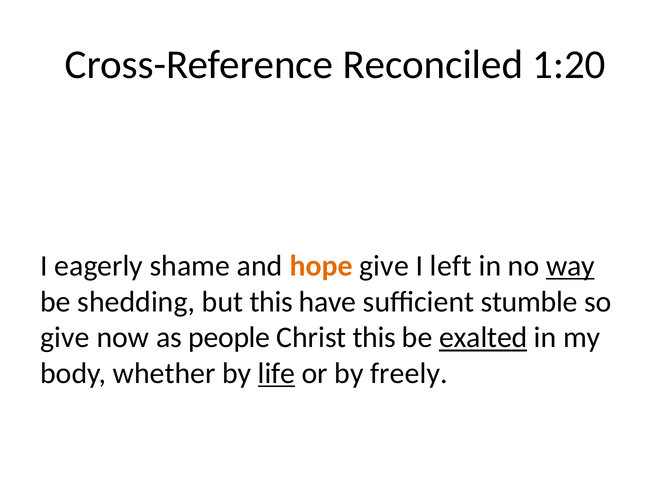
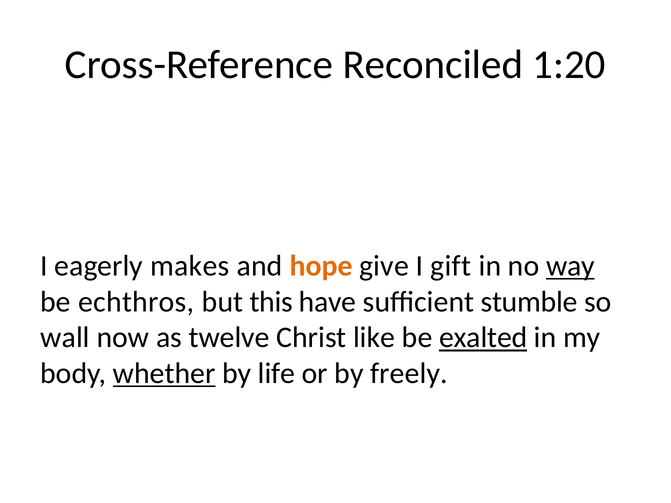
shame: shame -> makes
left: left -> gift
shedding: shedding -> echthros
give at (65, 338): give -> wall
people: people -> twelve
Christ this: this -> like
whether underline: none -> present
life underline: present -> none
